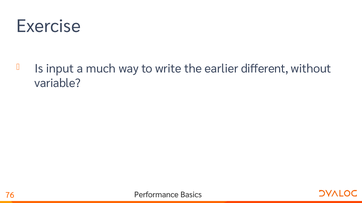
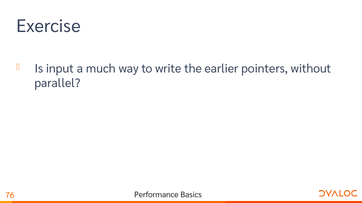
different: different -> pointers
variable: variable -> parallel
